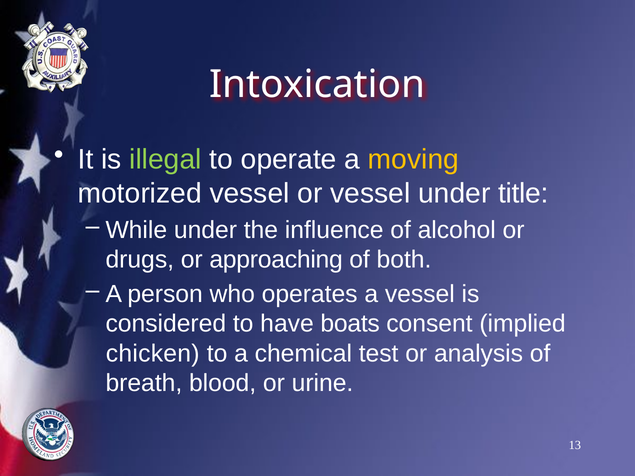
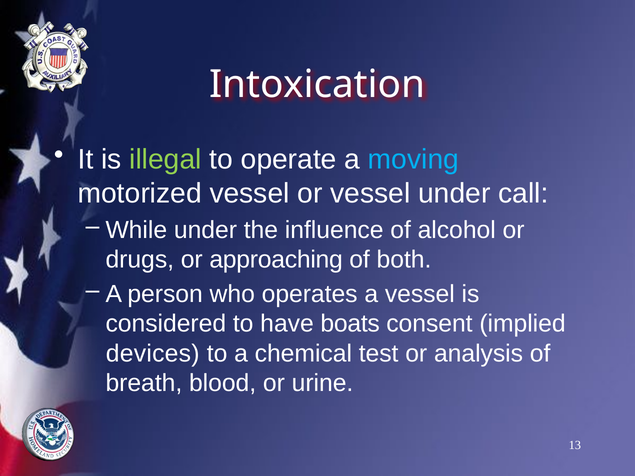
moving colour: yellow -> light blue
title: title -> call
chicken: chicken -> devices
